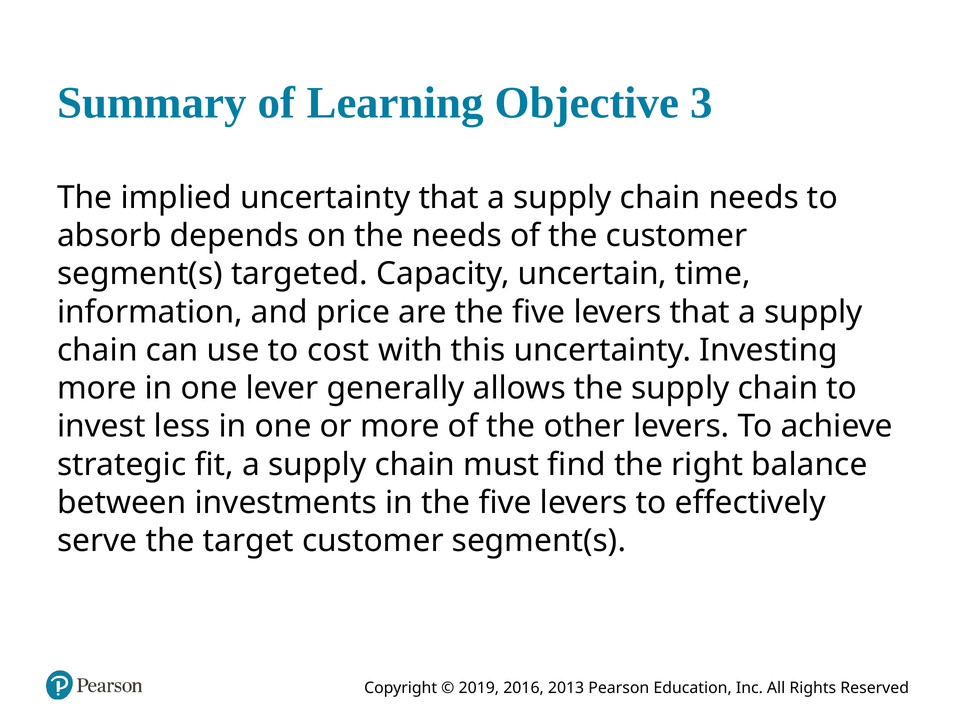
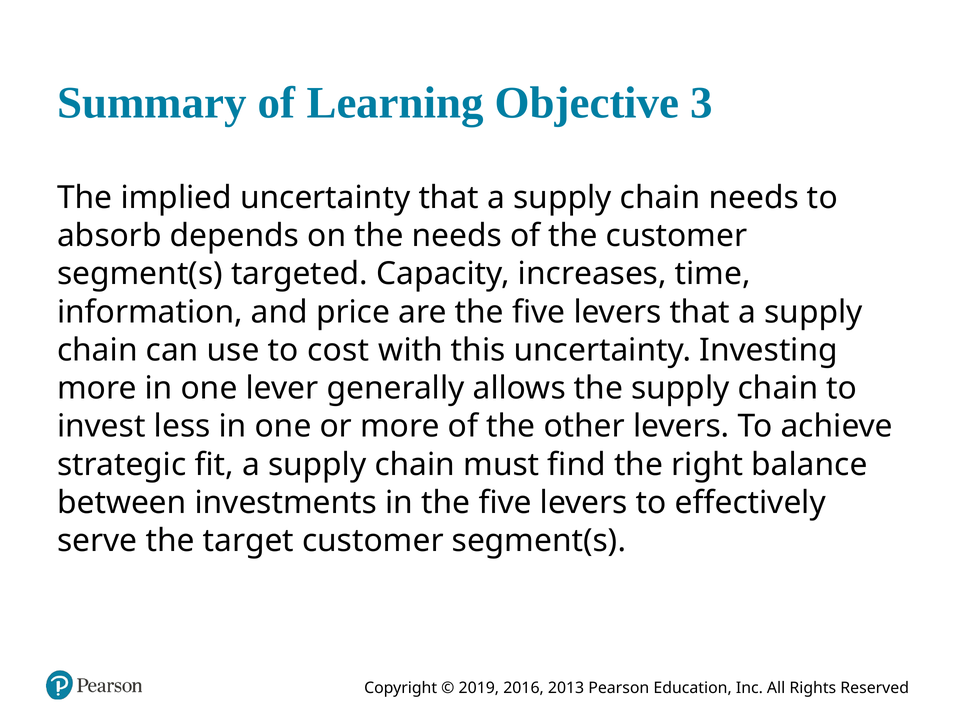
uncertain: uncertain -> increases
